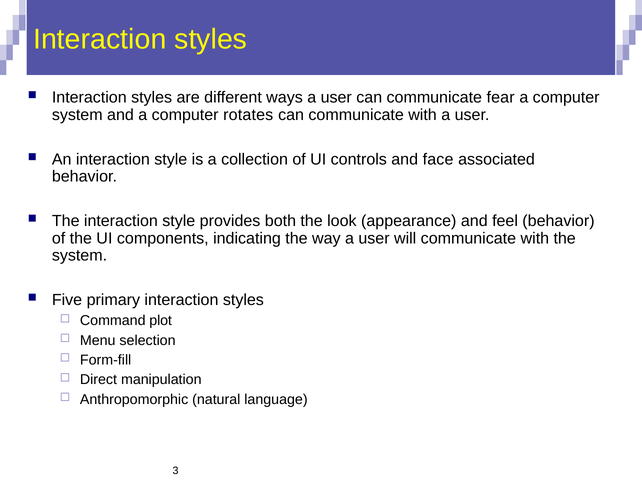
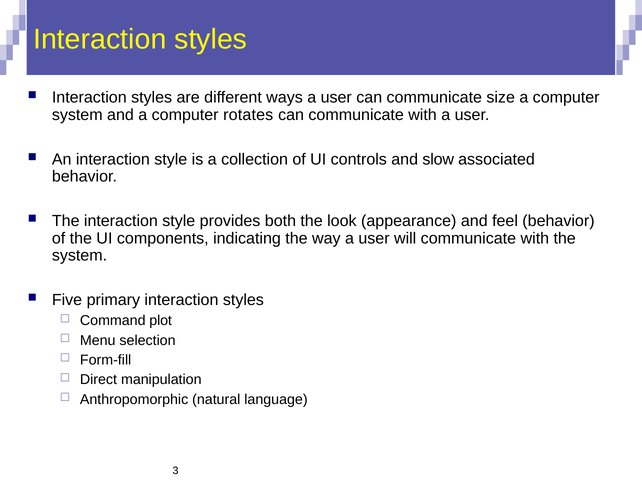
fear: fear -> size
face: face -> slow
